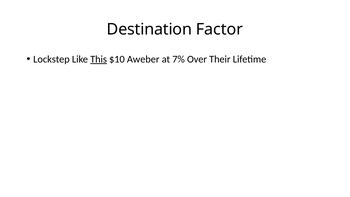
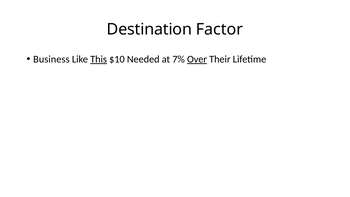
Lockstep: Lockstep -> Business
Aweber: Aweber -> Needed
Over underline: none -> present
